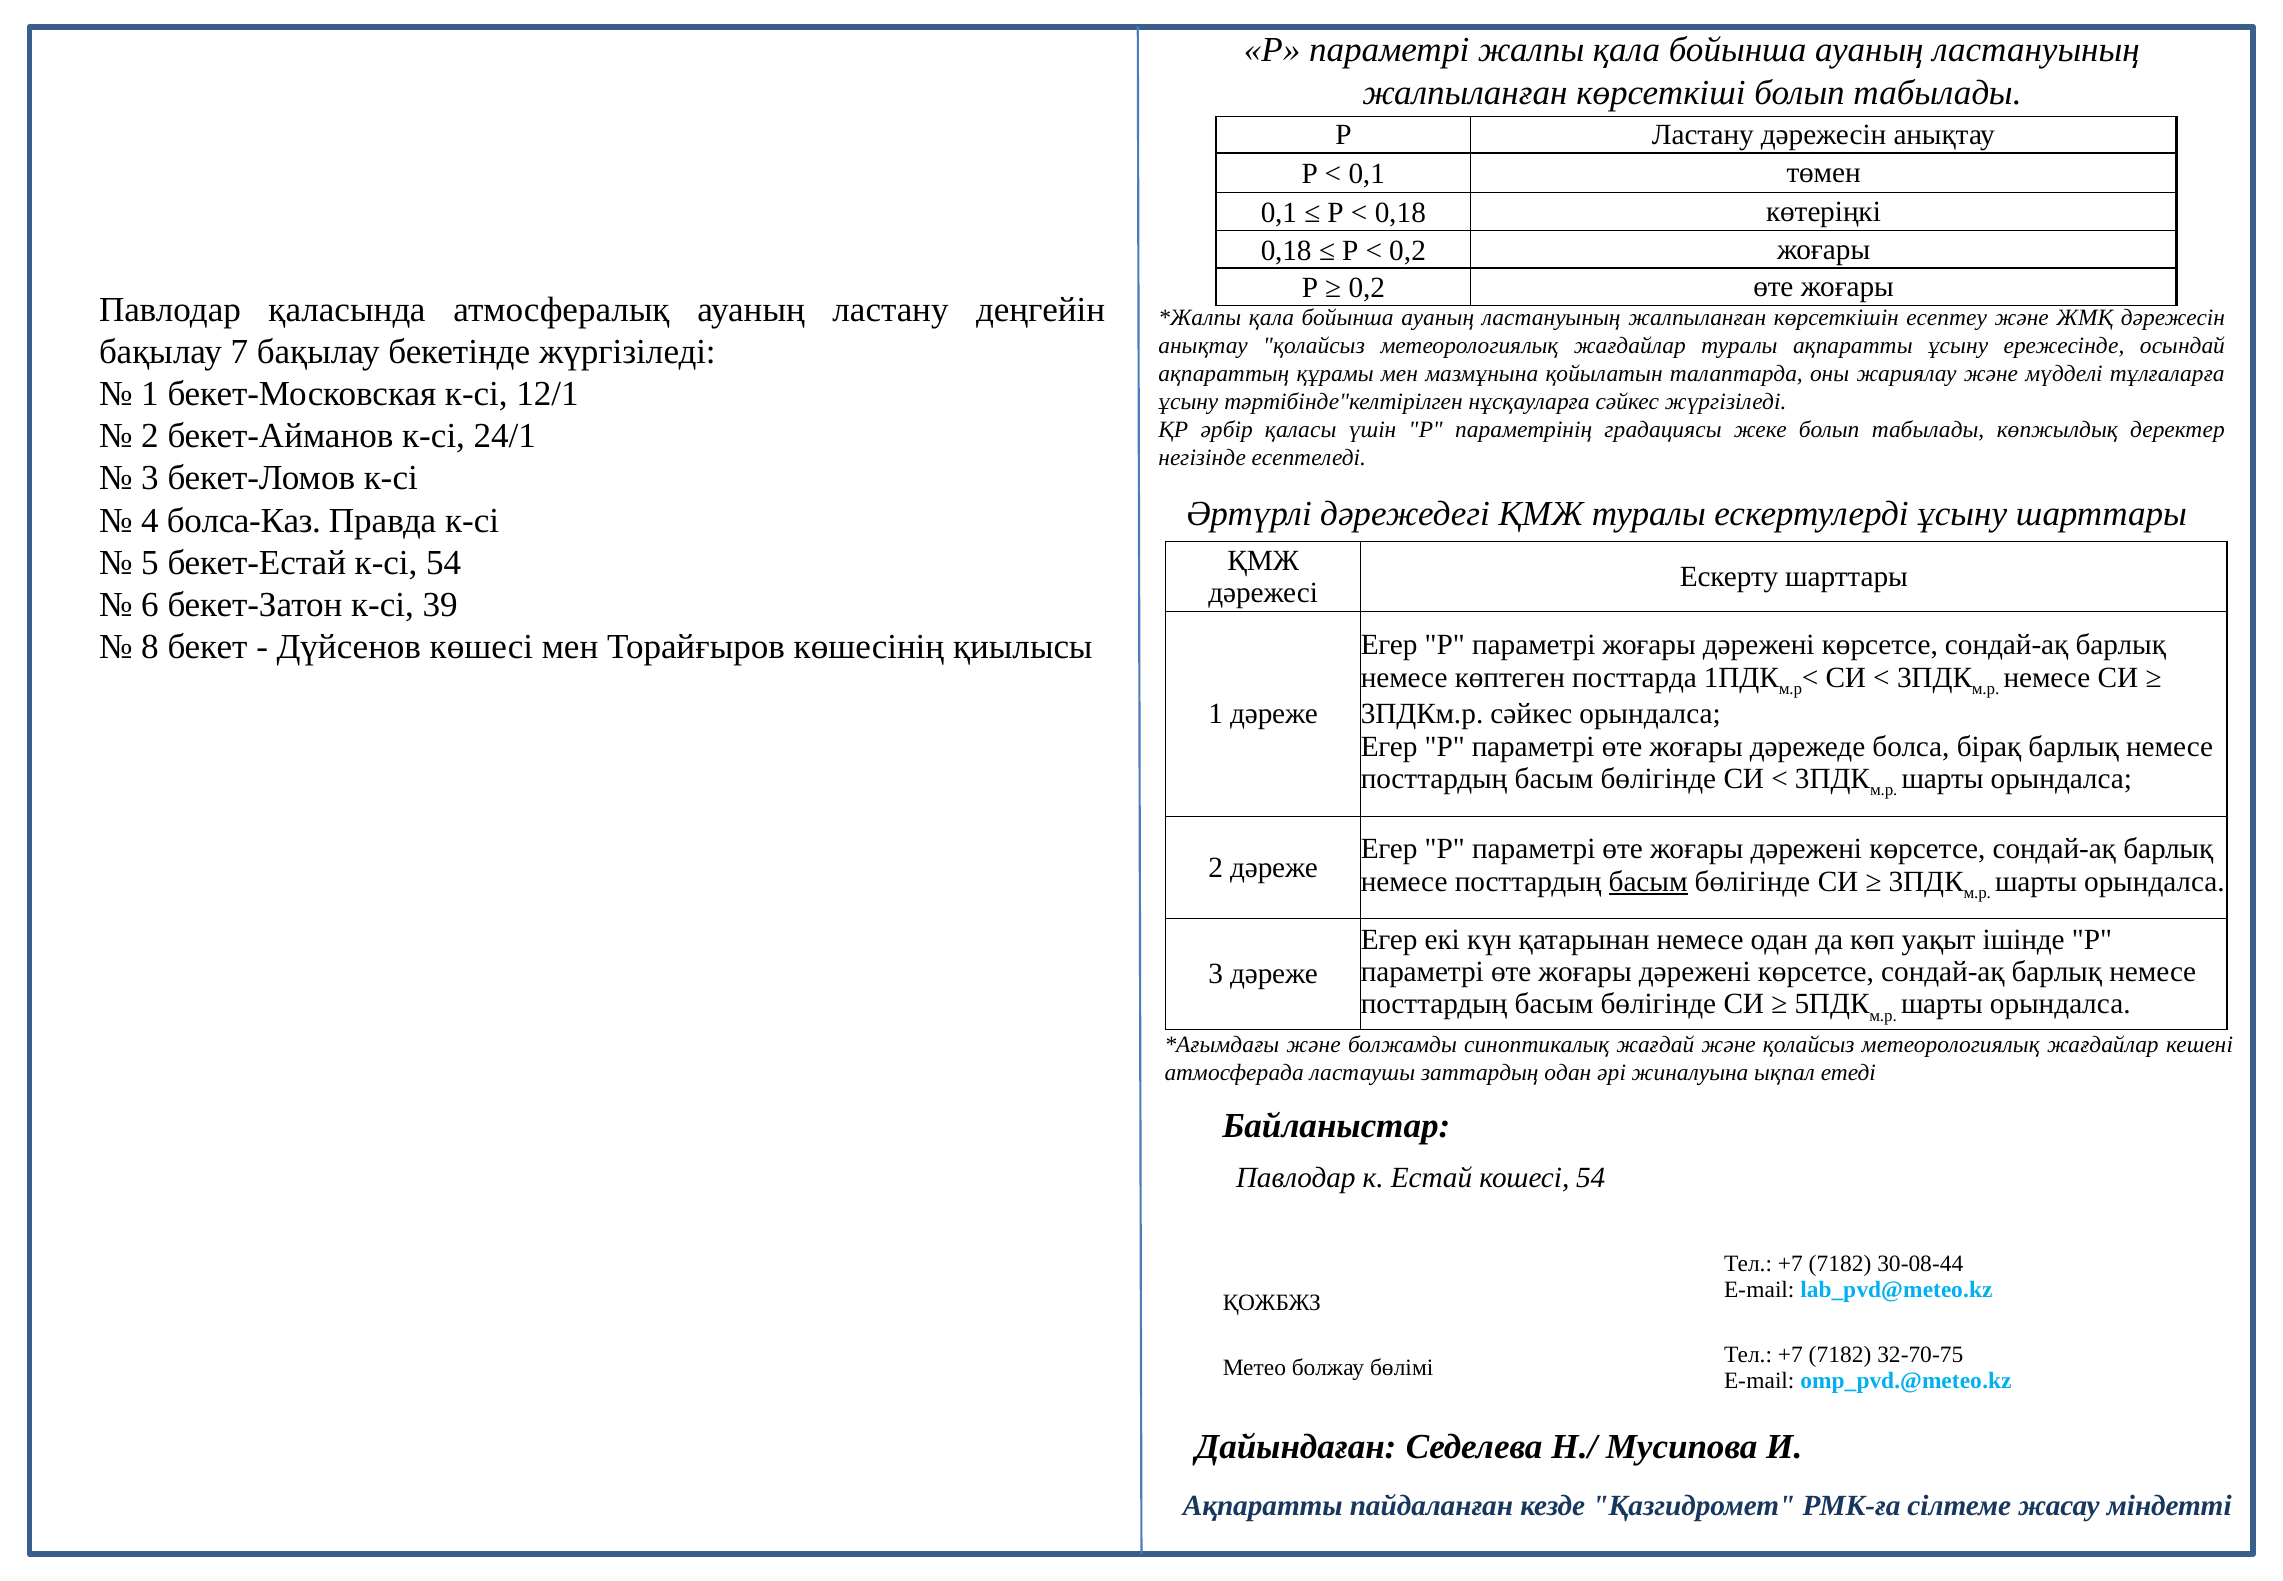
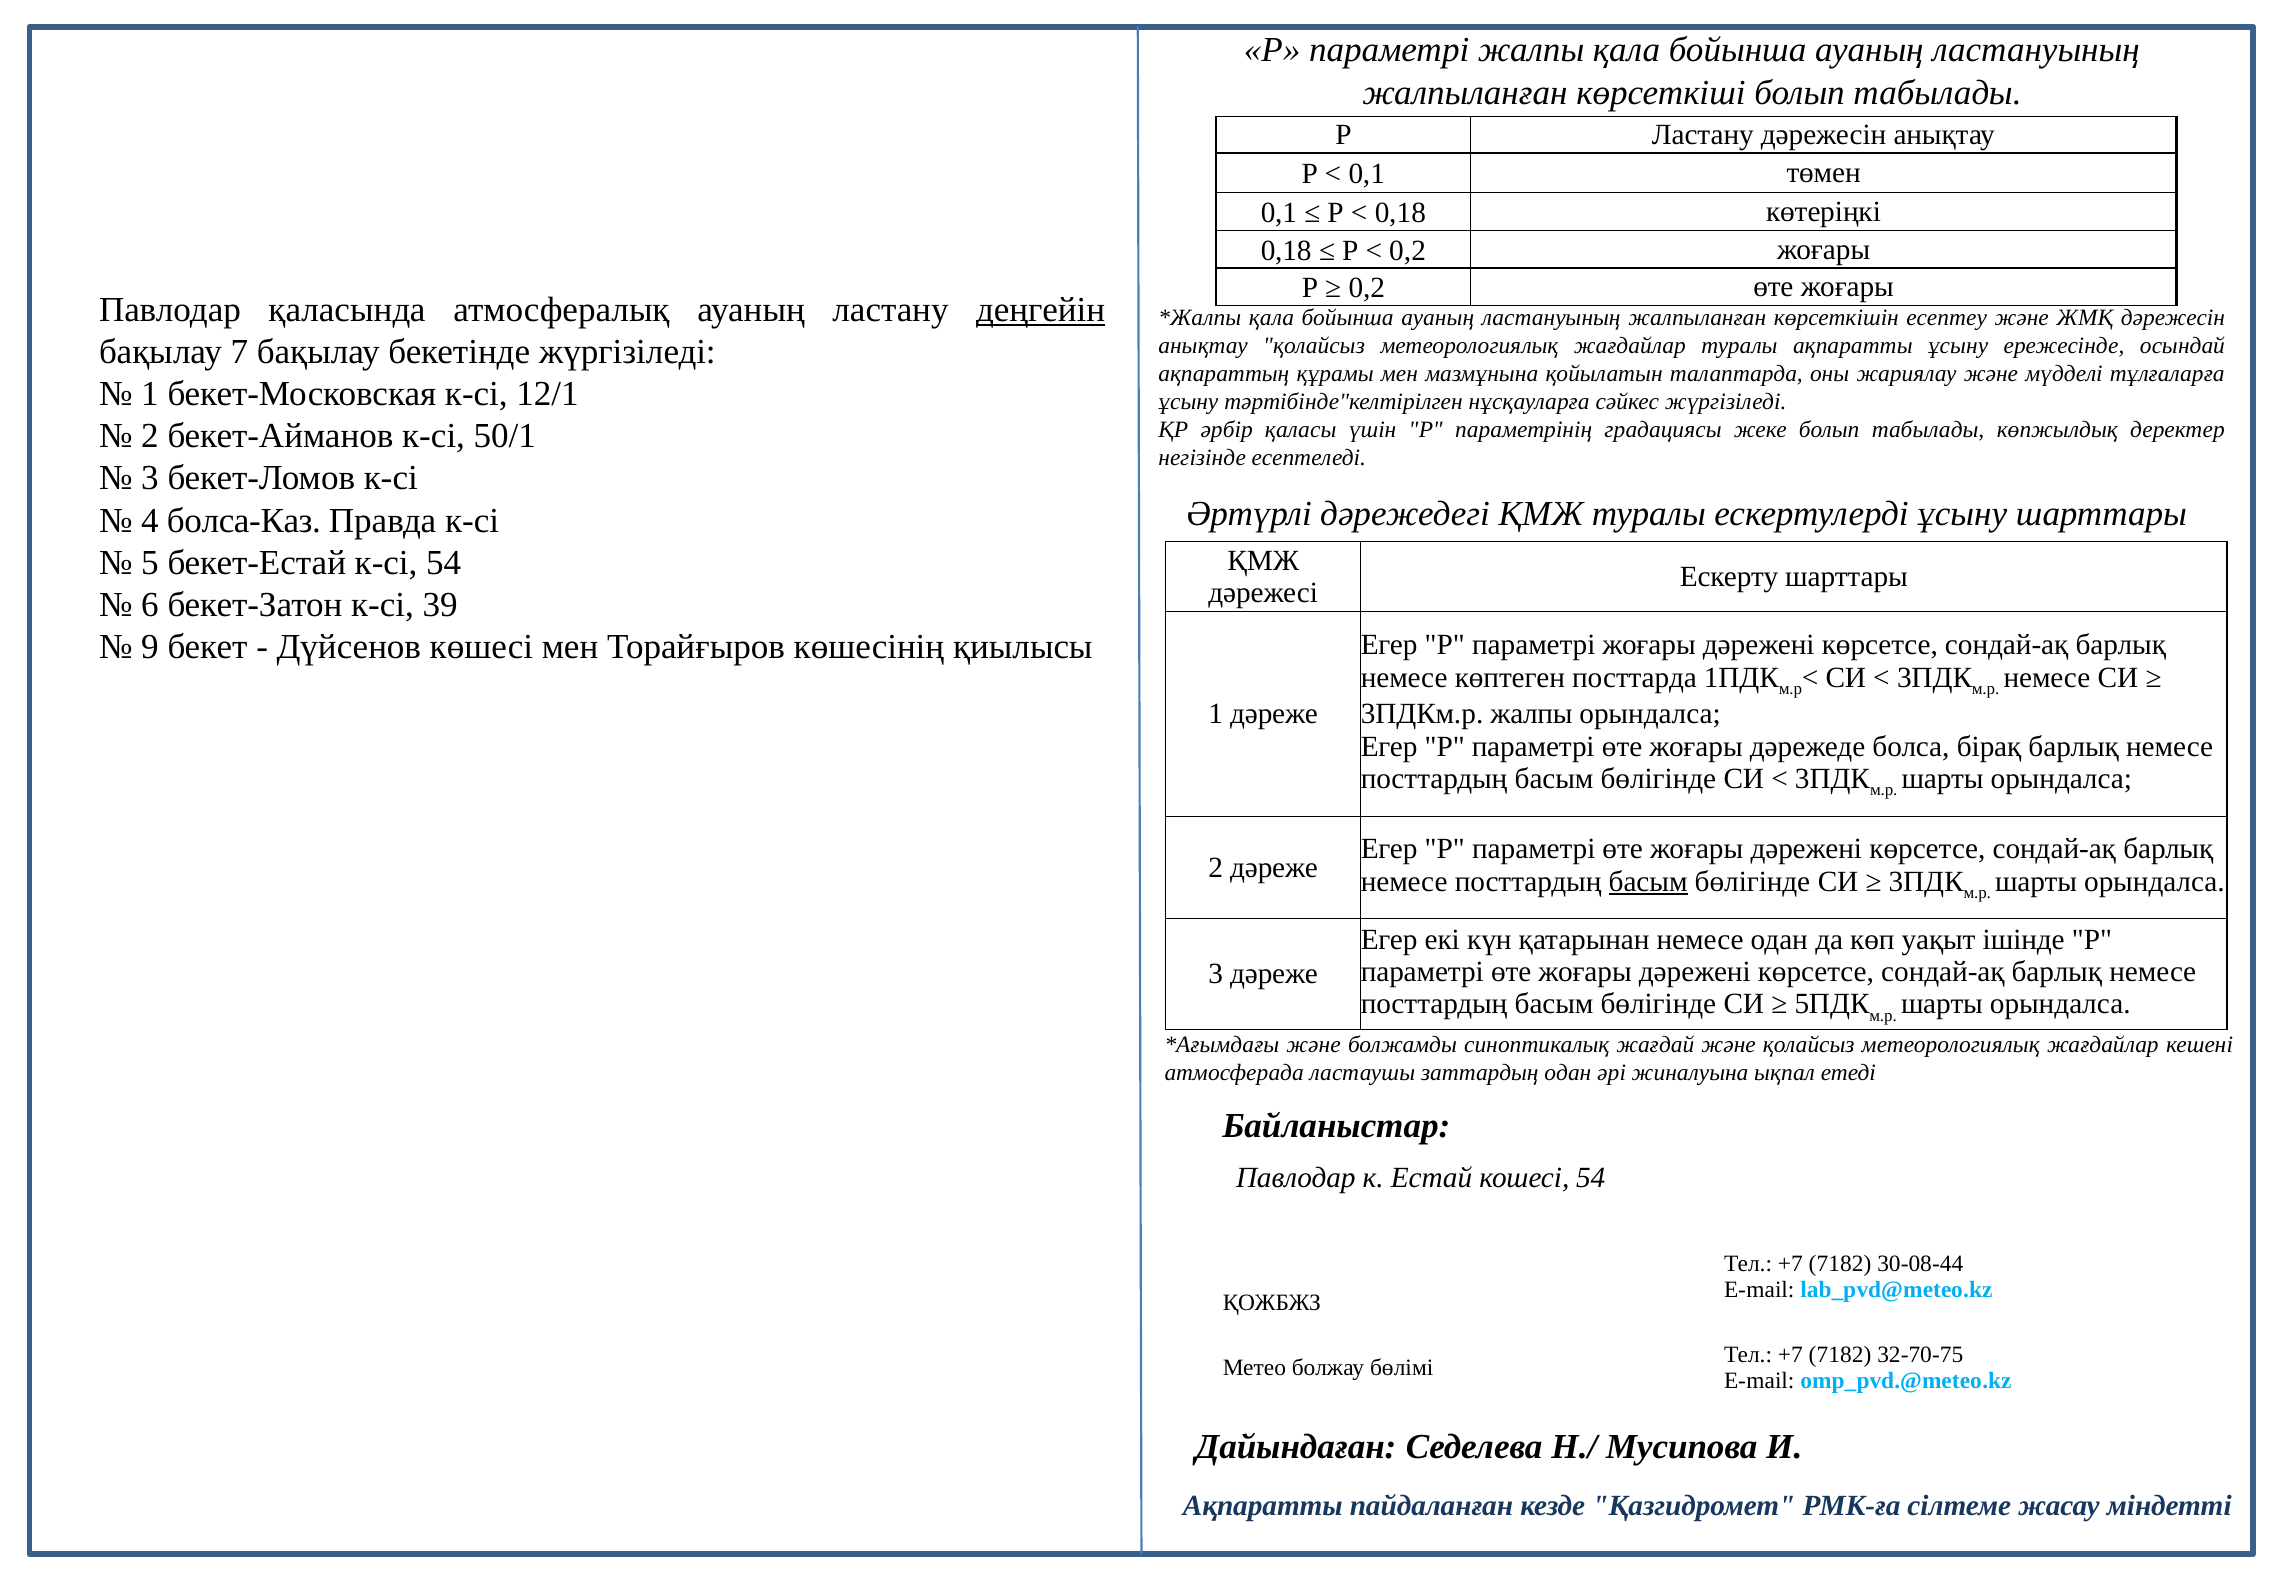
деңгейін underline: none -> present
24/1: 24/1 -> 50/1
8: 8 -> 9
3ПДКм.р сәйкес: сәйкес -> жалпы
